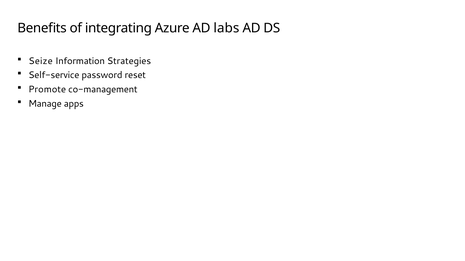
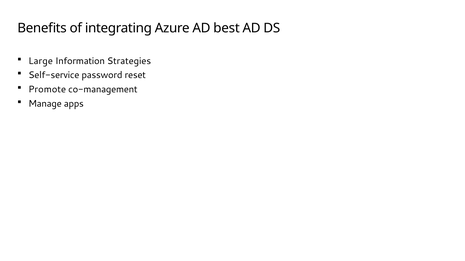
labs: labs -> best
Seize: Seize -> Large
